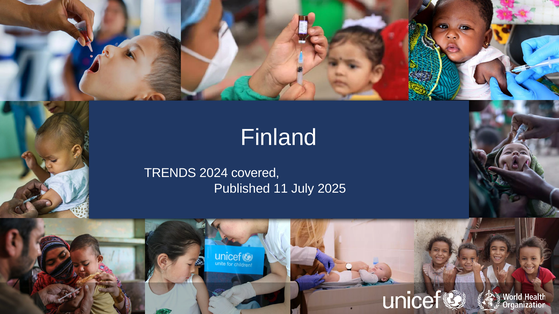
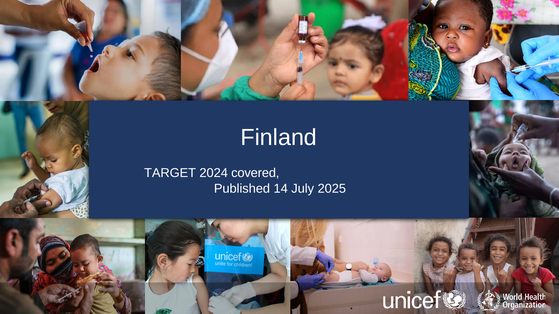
TRENDS: TRENDS -> TARGET
11: 11 -> 14
